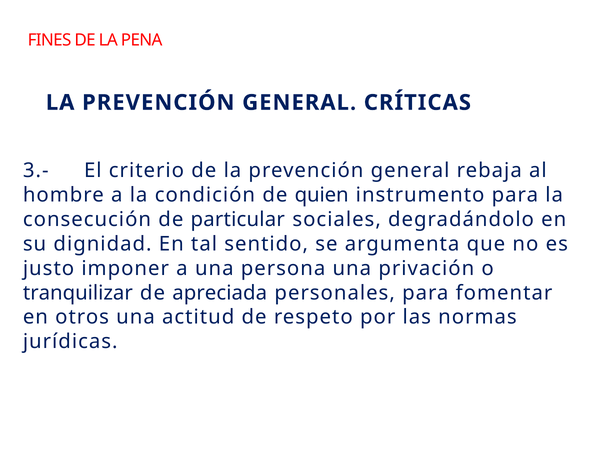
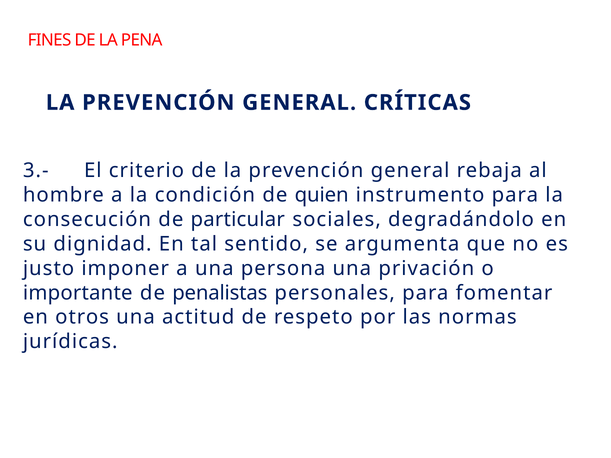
tranquilizar: tranquilizar -> importante
apreciada: apreciada -> penalistas
